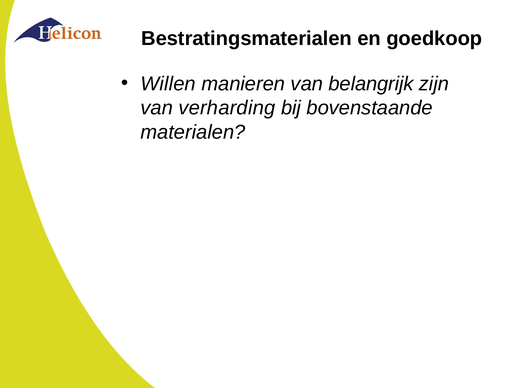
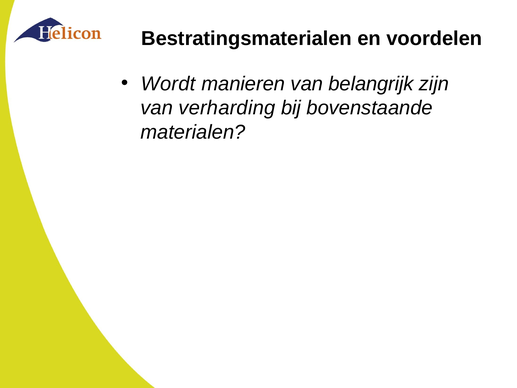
goedkoop: goedkoop -> voordelen
Willen: Willen -> Wordt
